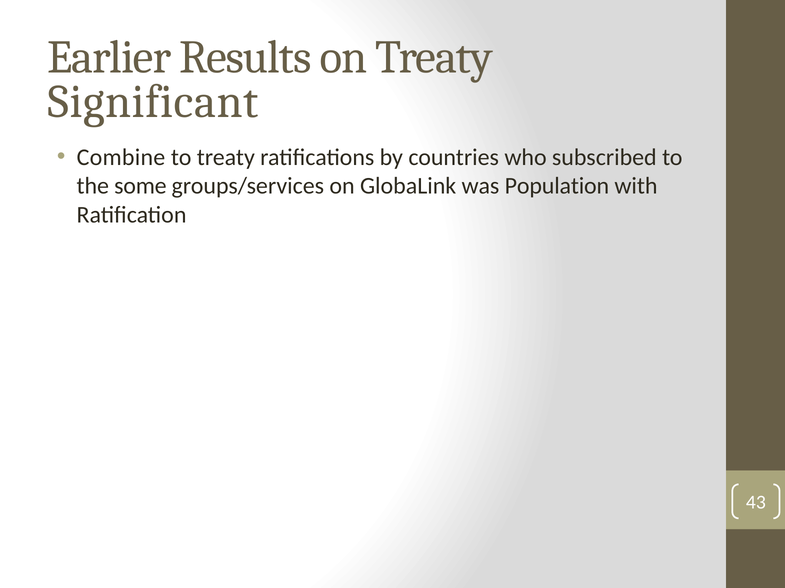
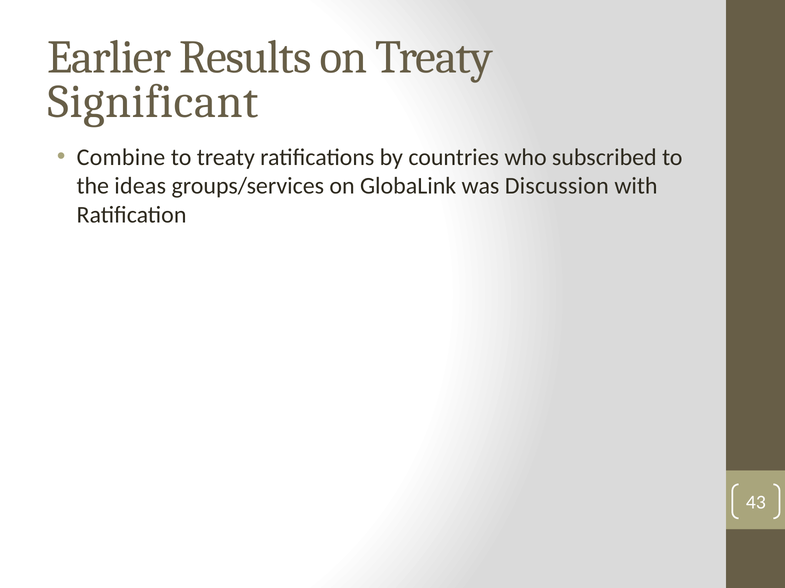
some: some -> ideas
Population: Population -> Discussion
